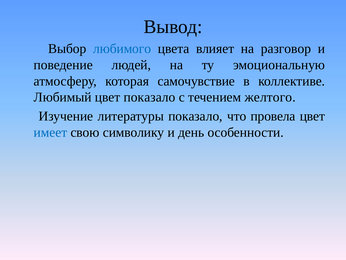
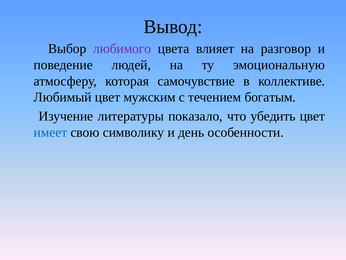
любимого colour: blue -> purple
цвет показало: показало -> мужским
желтого: желтого -> богатым
провела: провела -> убедить
